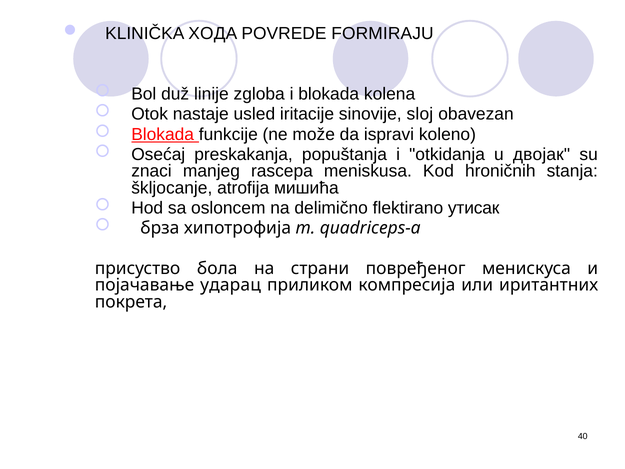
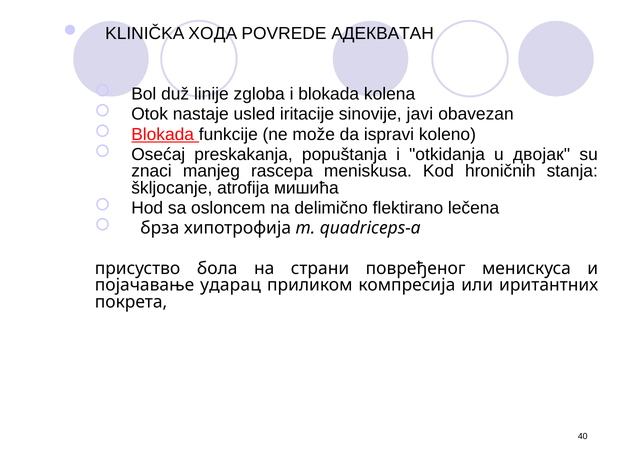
FORMIRAJU: FORMIRAJU -> АДЕКВАТАН
sloj: sloj -> javi
утисак: утисак -> lečena
